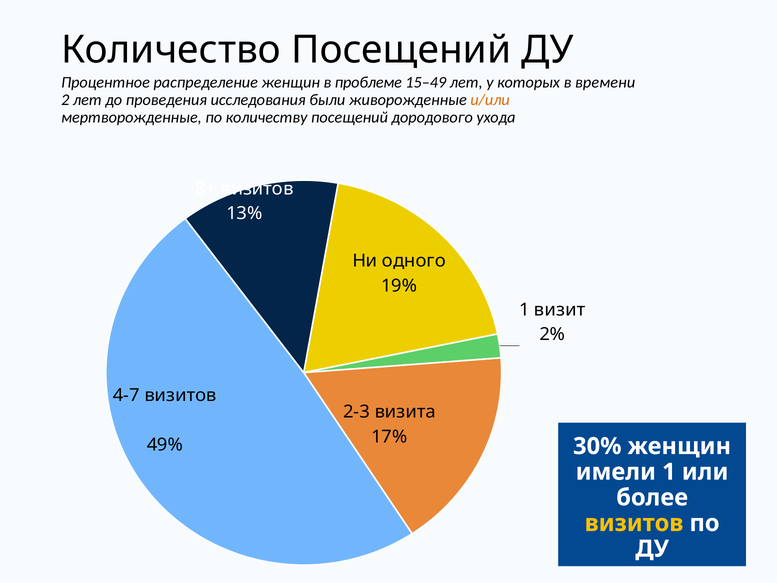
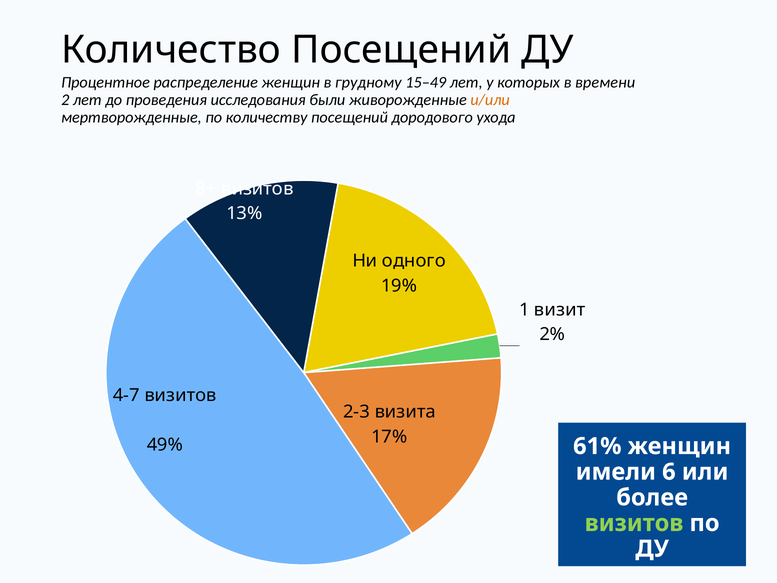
проблеме: проблеме -> грудному
30%: 30% -> 61%
имели 1: 1 -> 6
визитов at (634, 523) colour: yellow -> light green
